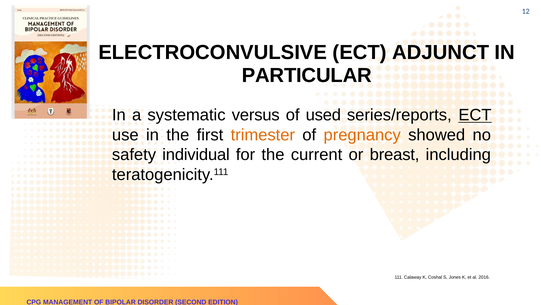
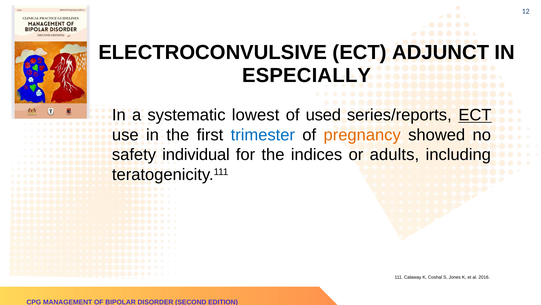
PARTICULAR: PARTICULAR -> ESPECIALLY
versus: versus -> lowest
trimester colour: orange -> blue
current: current -> indices
breast: breast -> adults
